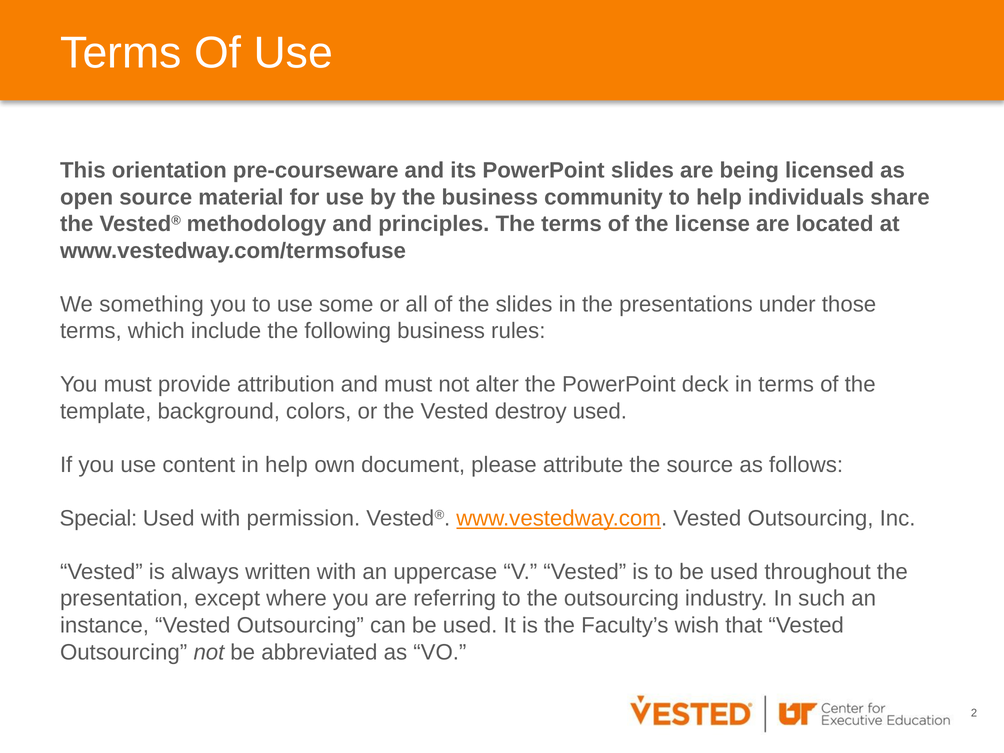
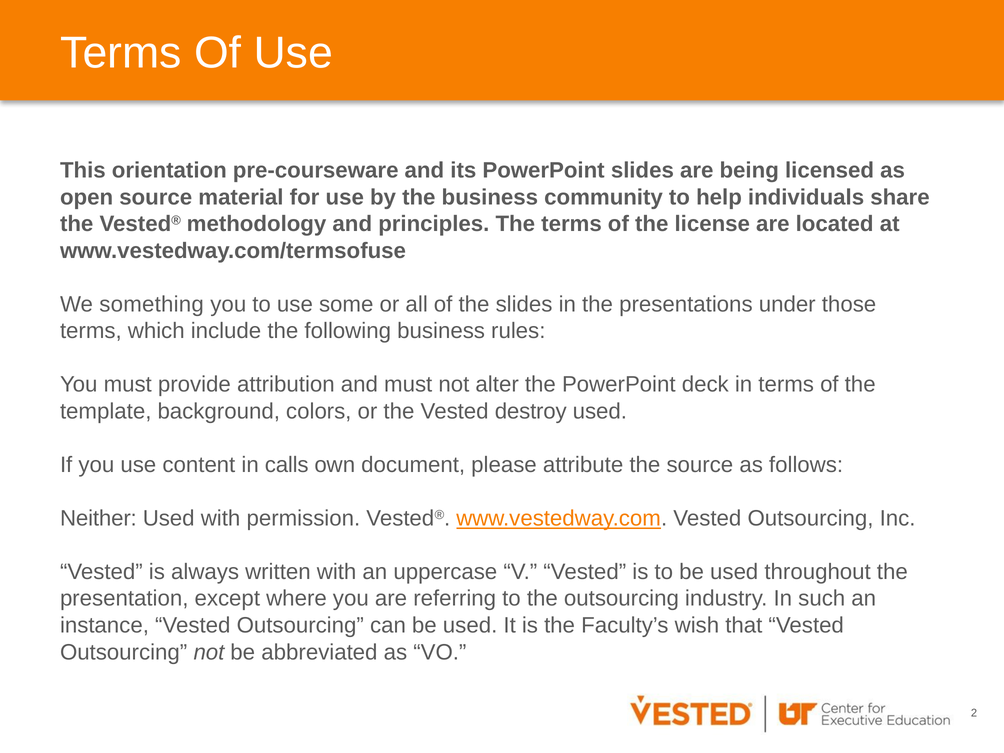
in help: help -> calls
Special: Special -> Neither
